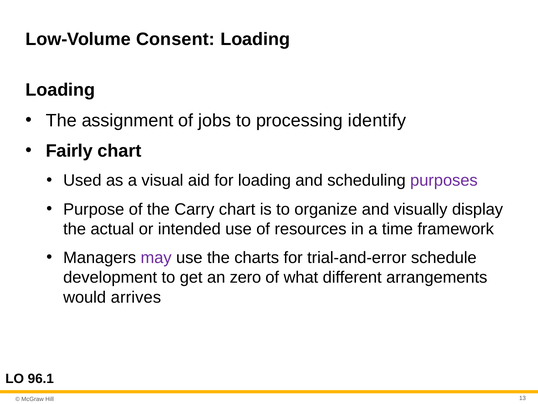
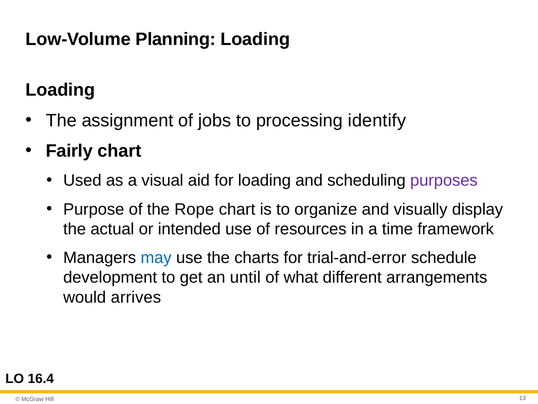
Consent: Consent -> Planning
Carry: Carry -> Rope
may colour: purple -> blue
zero: zero -> until
96.1: 96.1 -> 16.4
